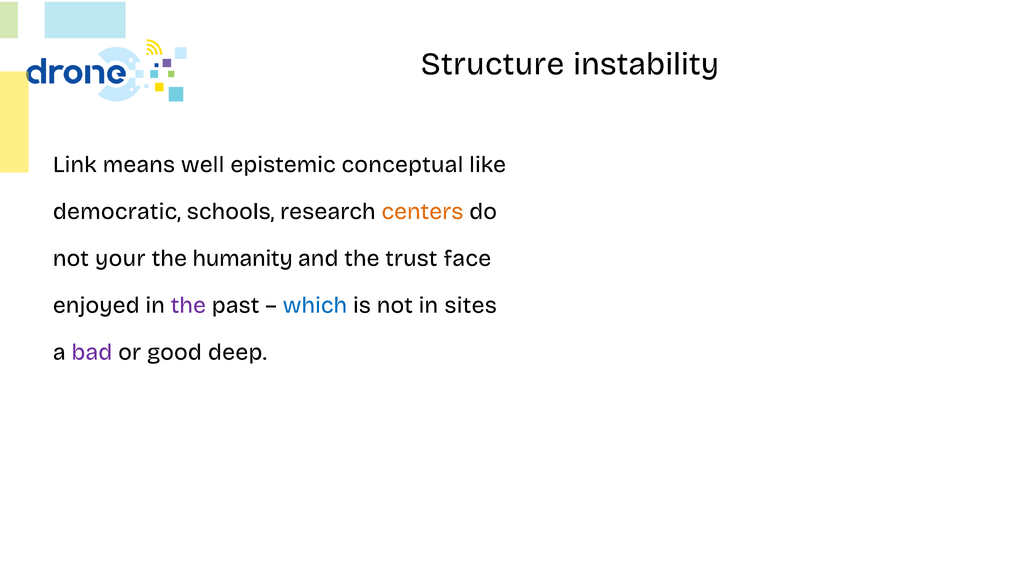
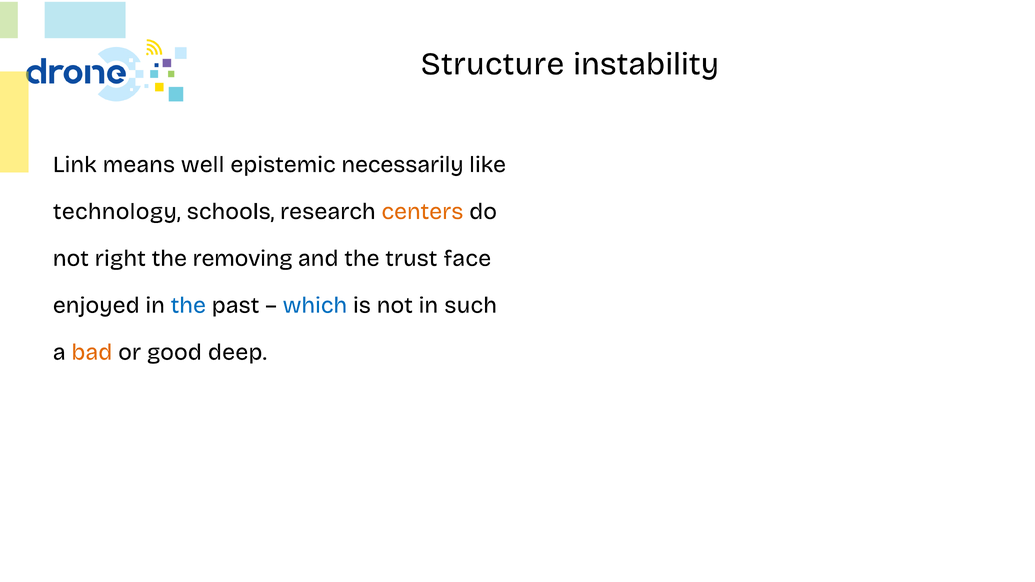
conceptual: conceptual -> necessarily
democratic: democratic -> technology
your: your -> right
humanity: humanity -> removing
the at (188, 305) colour: purple -> blue
sites: sites -> such
bad colour: purple -> orange
